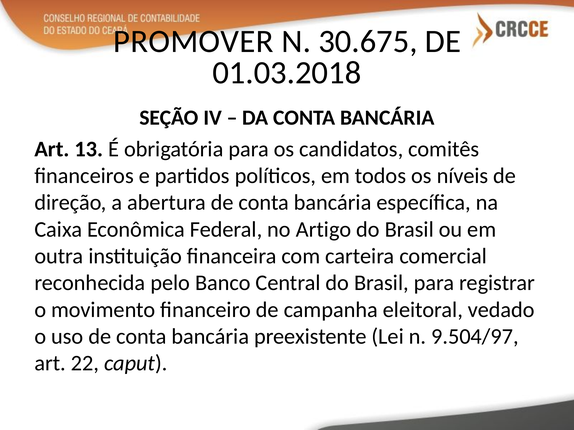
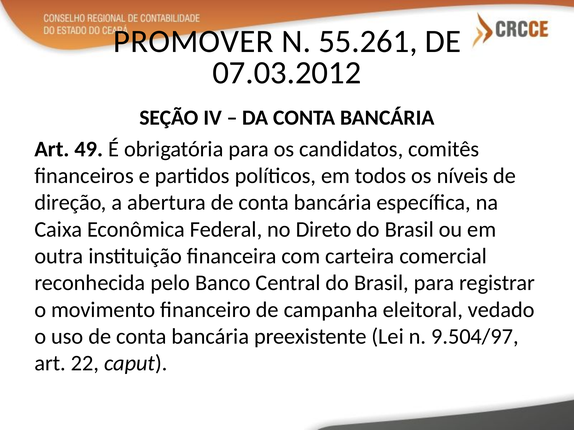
30.675: 30.675 -> 55.261
01.03.2018: 01.03.2018 -> 07.03.2012
13: 13 -> 49
Artigo: Artigo -> Direto
